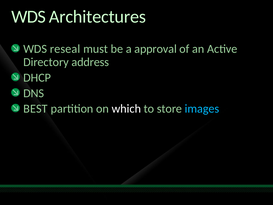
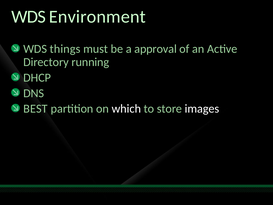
Architectures: Architectures -> Environment
reseal: reseal -> things
address: address -> running
images colour: light blue -> white
